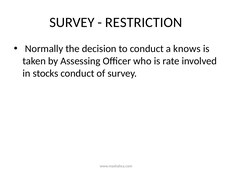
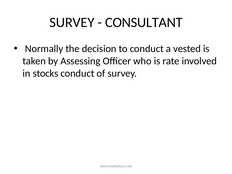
RESTRICTION: RESTRICTION -> CONSULTANT
knows: knows -> vested
